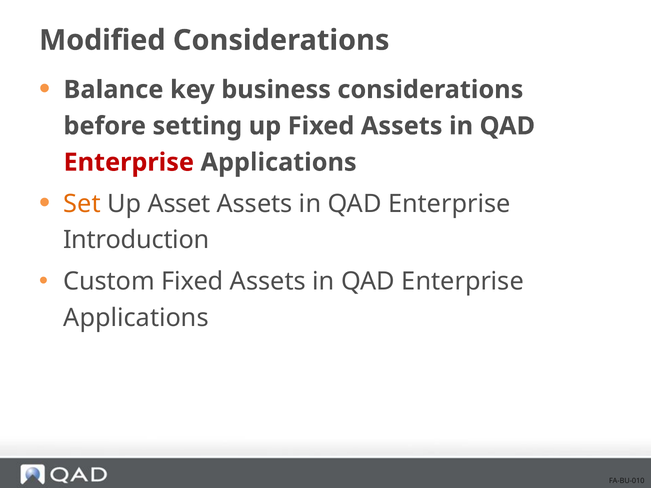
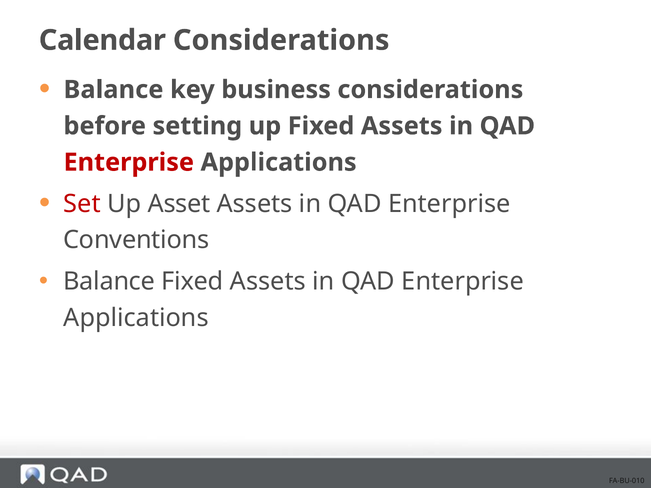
Modified: Modified -> Calendar
Set colour: orange -> red
Introduction: Introduction -> Conventions
Custom at (109, 282): Custom -> Balance
